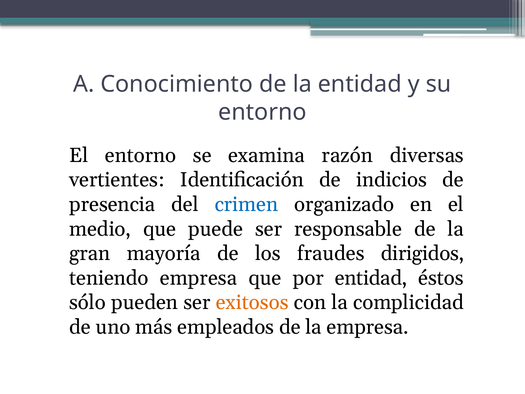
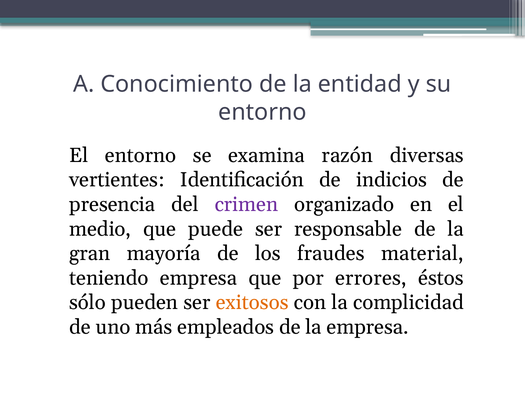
crimen colour: blue -> purple
dirigidos: dirigidos -> material
por entidad: entidad -> errores
